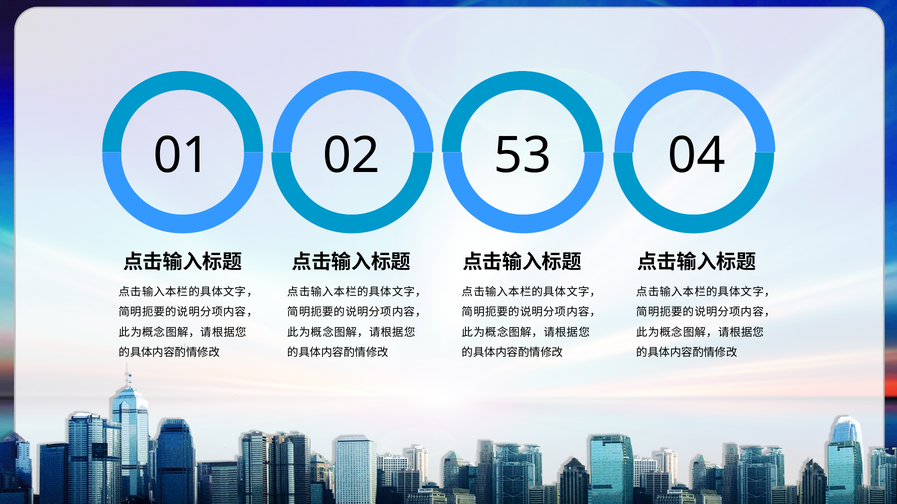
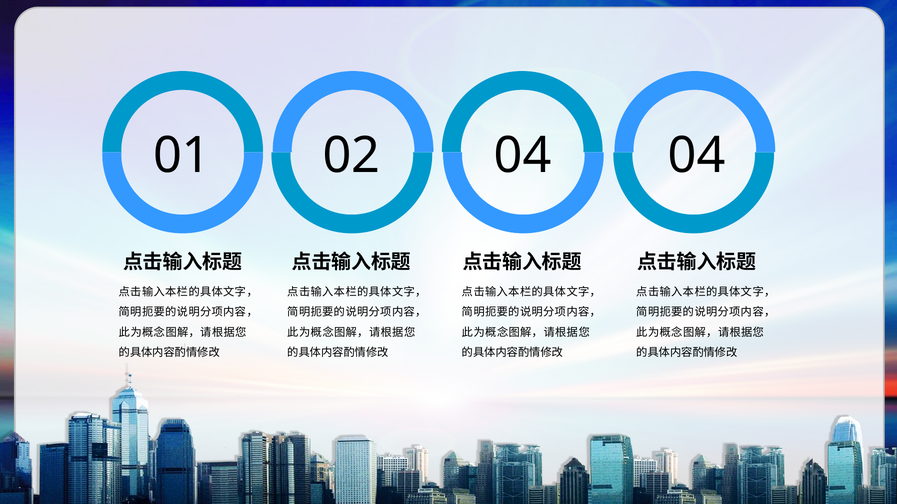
02 53: 53 -> 04
